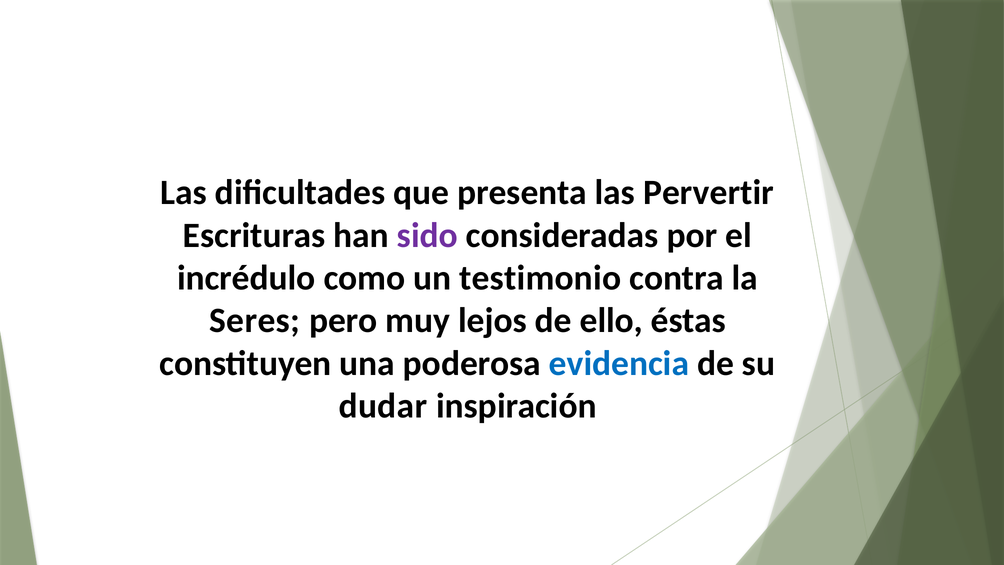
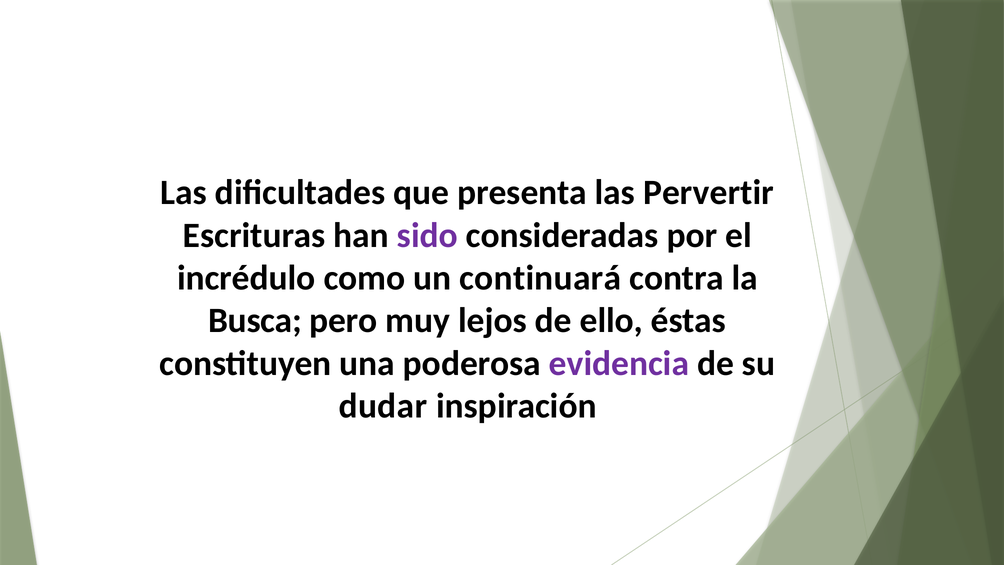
testimonio: testimonio -> continuará
Seres: Seres -> Busca
evidencia colour: blue -> purple
